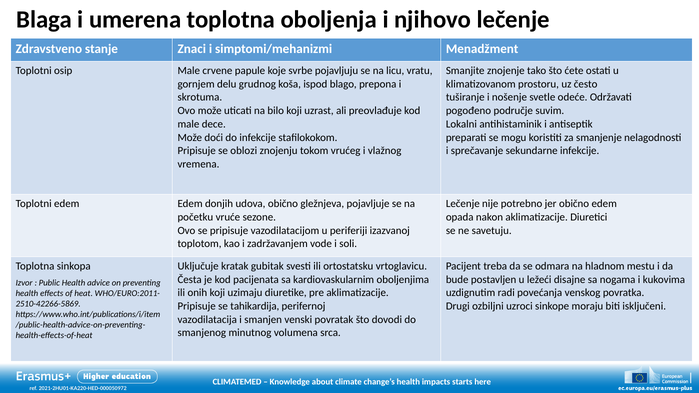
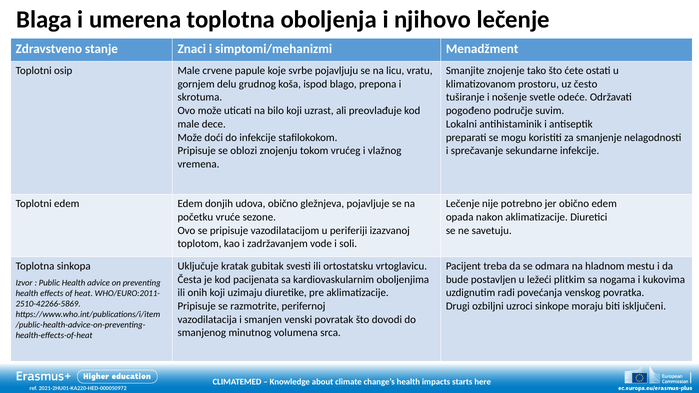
disajne: disajne -> plitkim
tahikardija: tahikardija -> razmotrite
